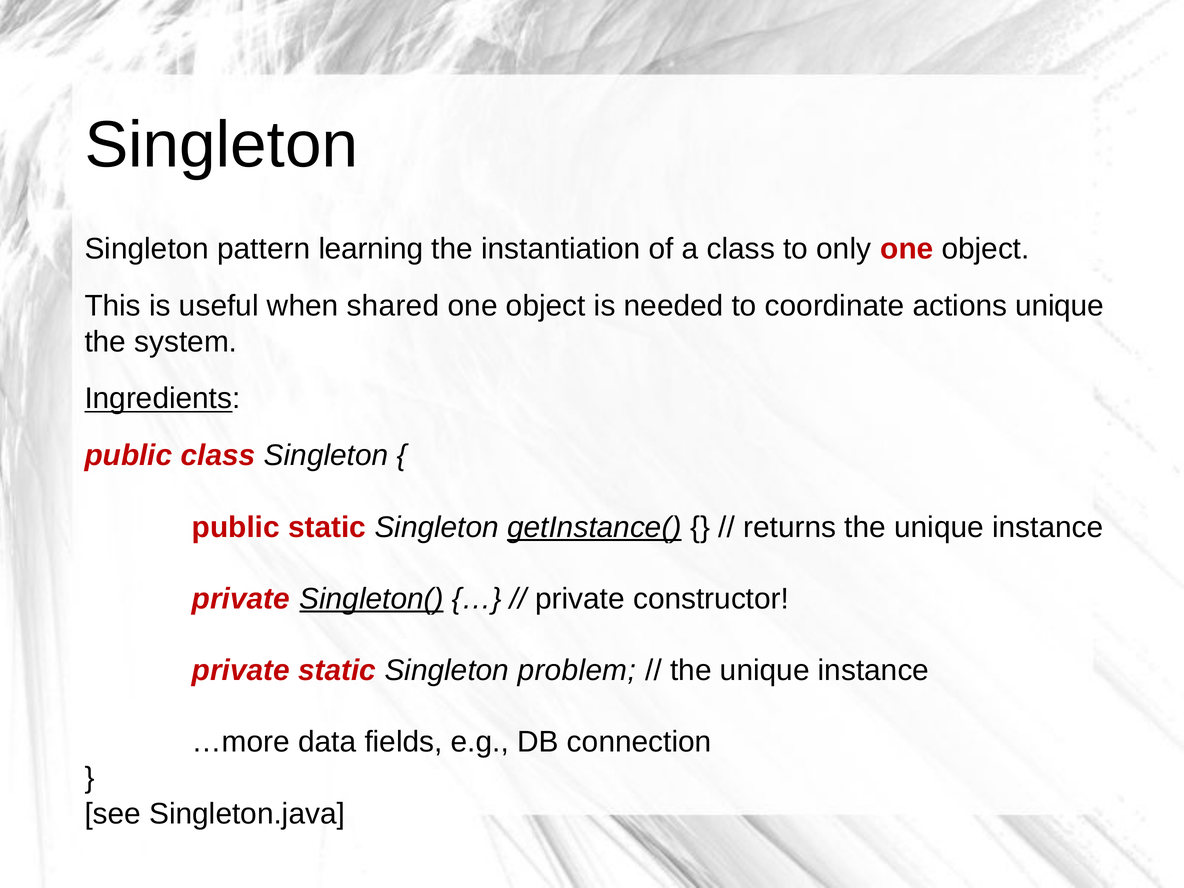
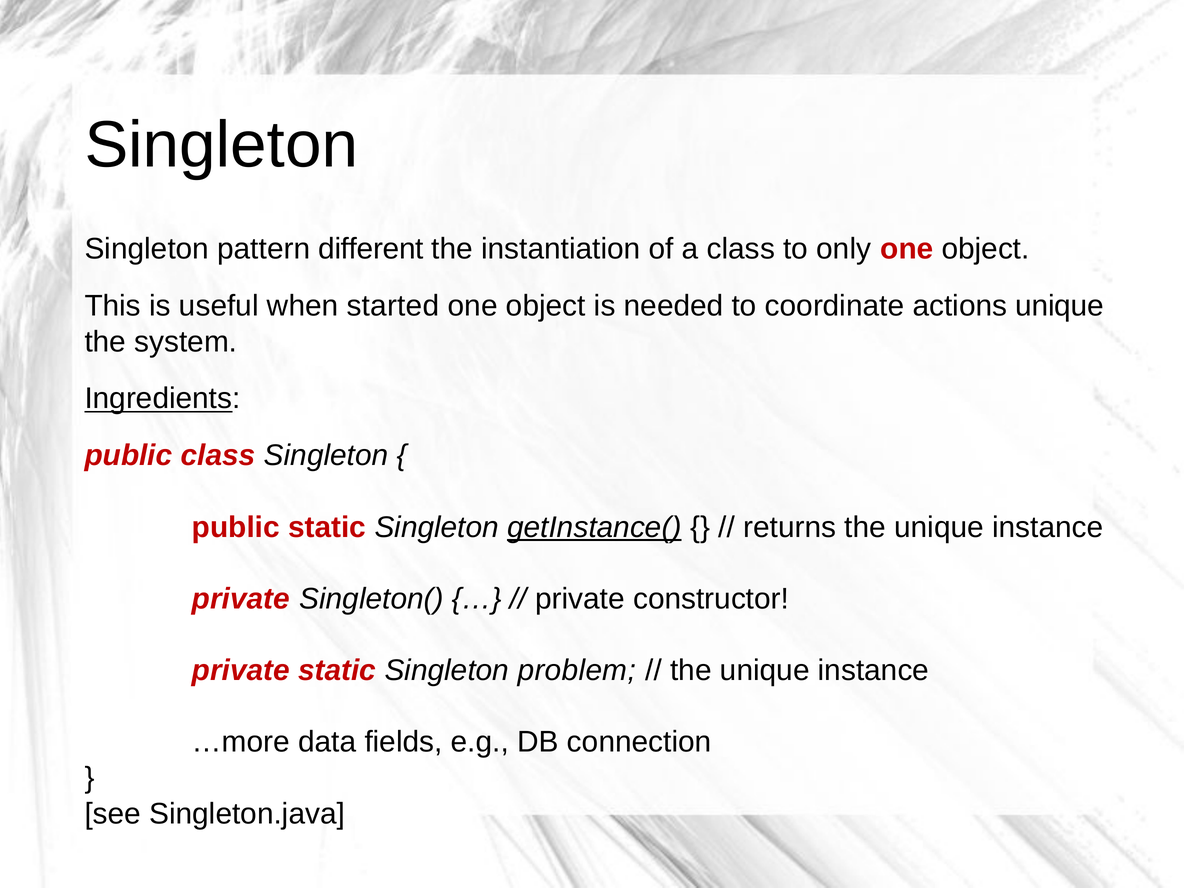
learning: learning -> different
shared: shared -> started
Singleton( underline: present -> none
